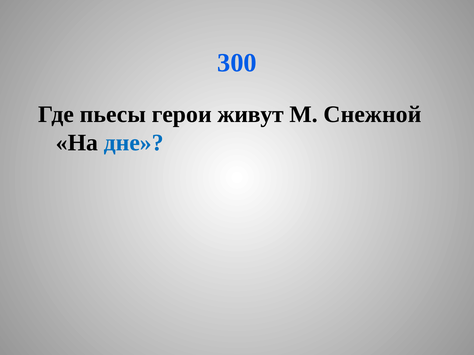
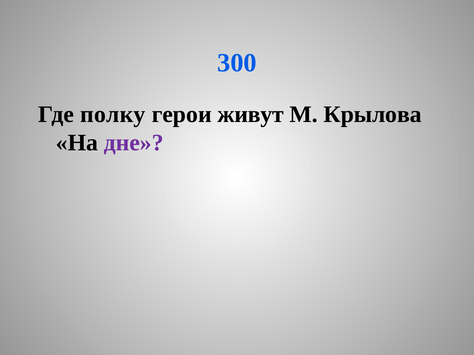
пьесы: пьесы -> полку
Снежной: Снежной -> Крылова
дне colour: blue -> purple
